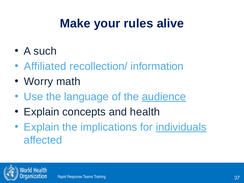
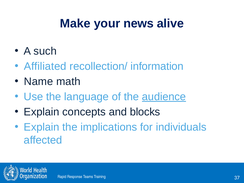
rules: rules -> news
Worry: Worry -> Name
health: health -> blocks
individuals underline: present -> none
